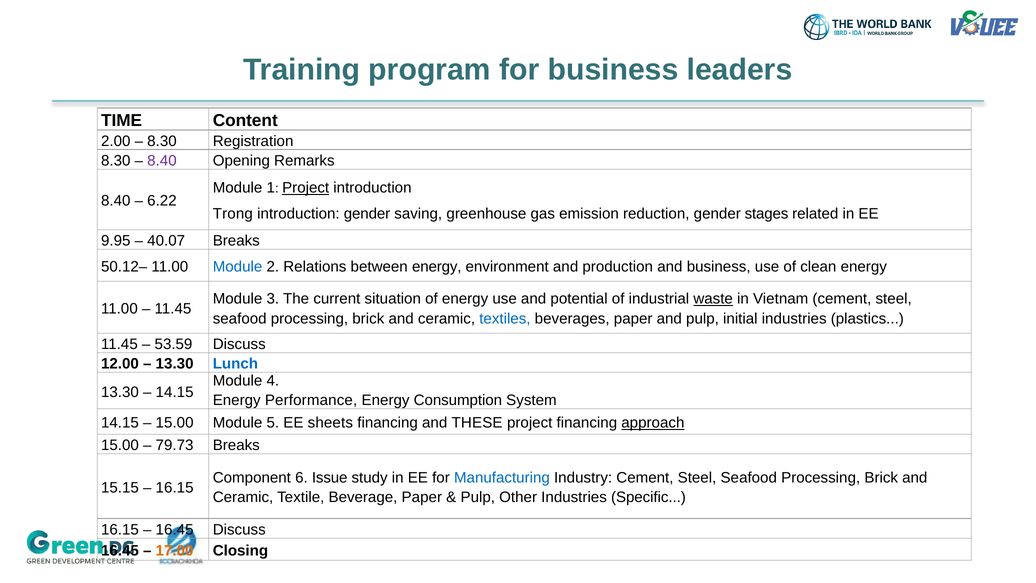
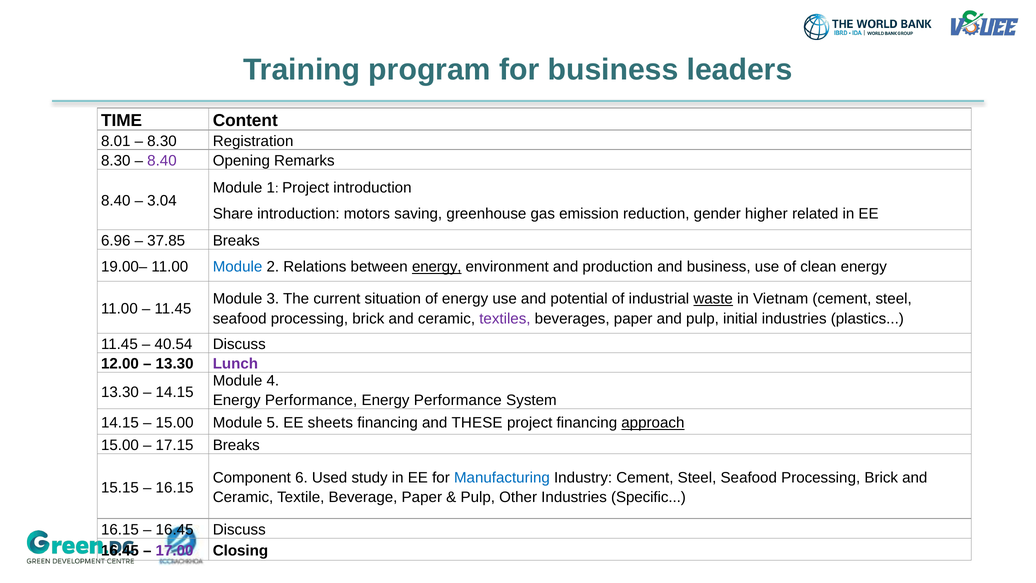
2.00: 2.00 -> 8.01
Project at (306, 188) underline: present -> none
6.22: 6.22 -> 3.04
Trong: Trong -> Share
introduction gender: gender -> motors
stages: stages -> higher
9.95: 9.95 -> 6.96
40.07: 40.07 -> 37.85
50.12–: 50.12– -> 19.00–
energy at (437, 267) underline: none -> present
textiles colour: blue -> purple
53.59: 53.59 -> 40.54
Lunch colour: blue -> purple
Consumption at (458, 400): Consumption -> Performance
79.73: 79.73 -> 17.15
Issue: Issue -> Used
17.00 colour: orange -> purple
